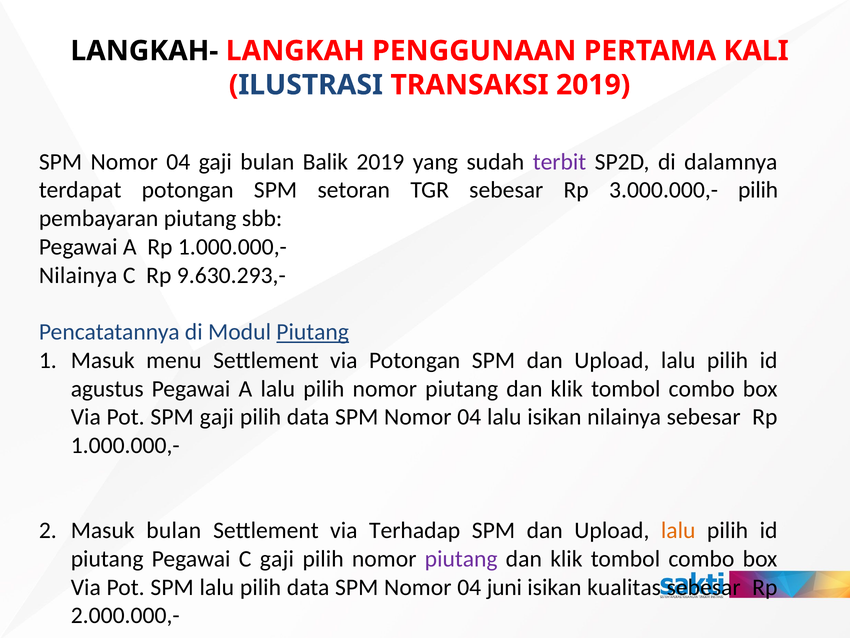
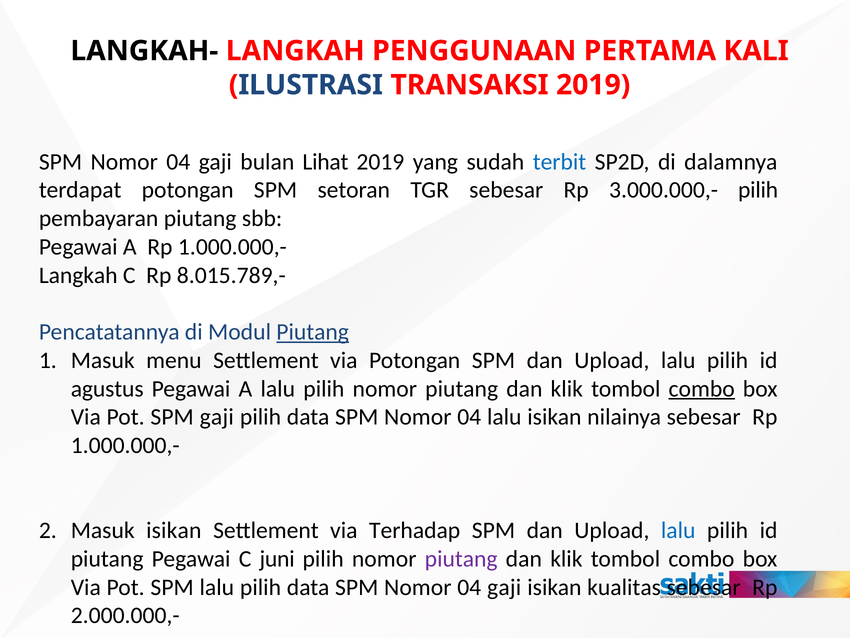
Balik: Balik -> Lihat
terbit colour: purple -> blue
Nilainya at (78, 275): Nilainya -> Langkah
9.630.293,-: 9.630.293,- -> 8.015.789,-
combo at (702, 388) underline: none -> present
Masuk bulan: bulan -> isikan
lalu at (678, 530) colour: orange -> blue
C gaji: gaji -> juni
juni at (504, 587): juni -> gaji
